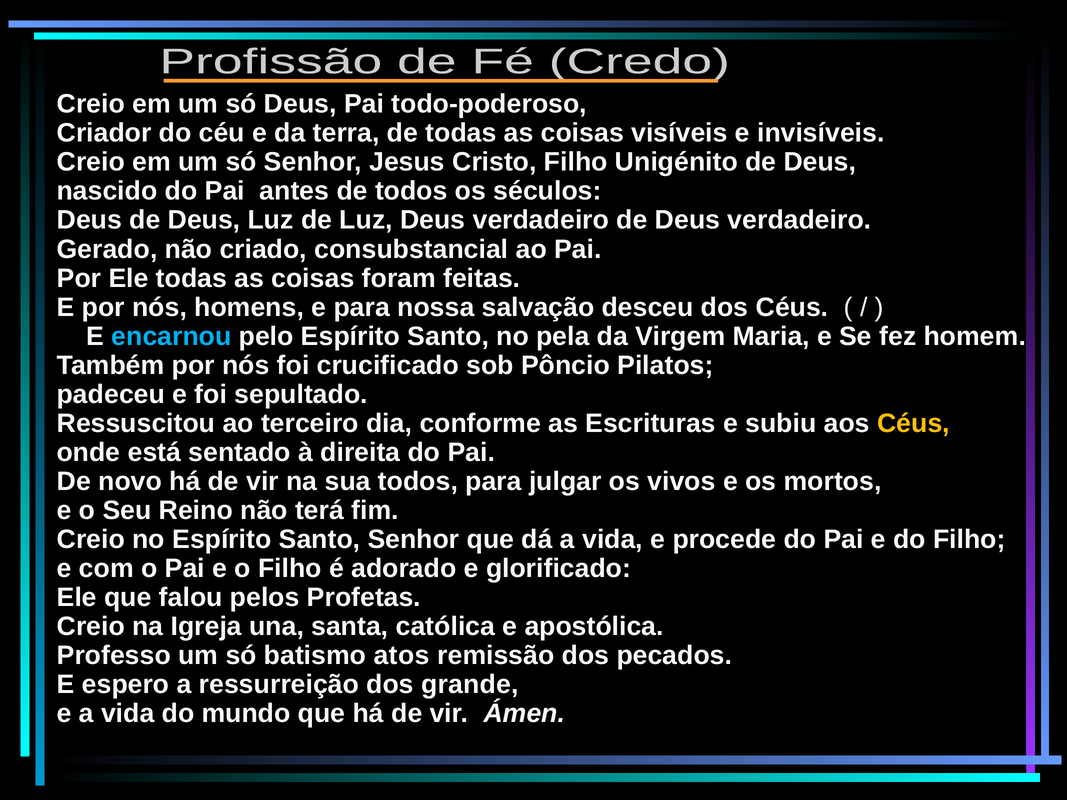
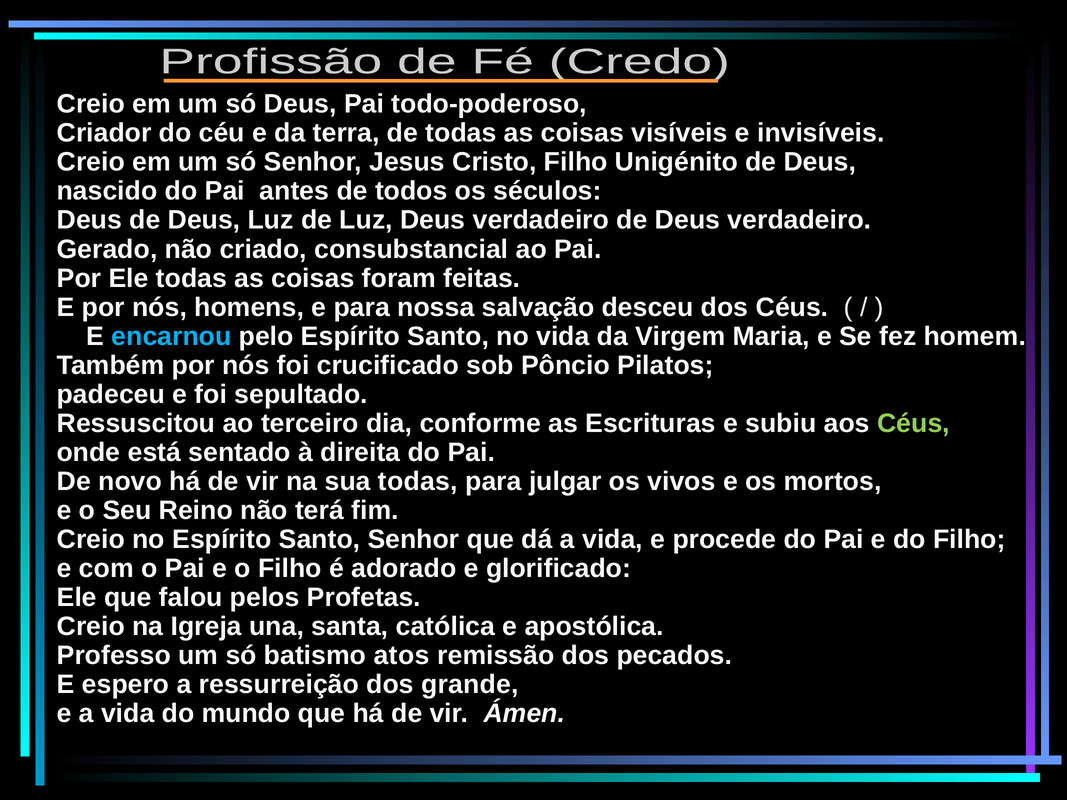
no pela: pela -> vida
Céus at (913, 423) colour: yellow -> light green
sua todos: todos -> todas
